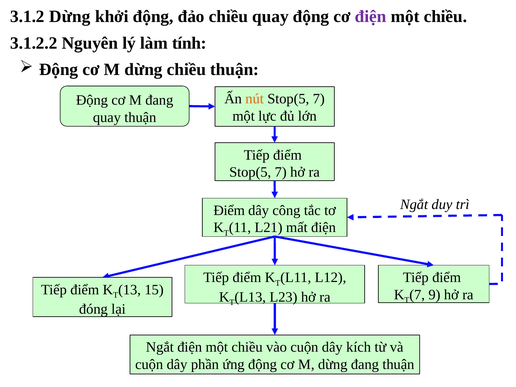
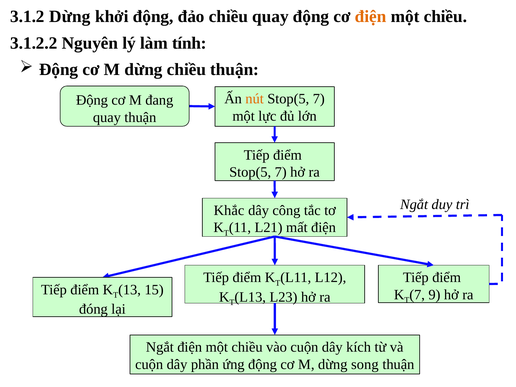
điện at (371, 17) colour: purple -> orange
Điểm at (229, 210): Điểm -> Khắc
dừng đang: đang -> song
